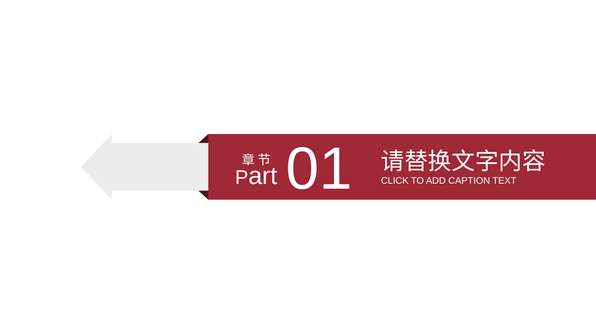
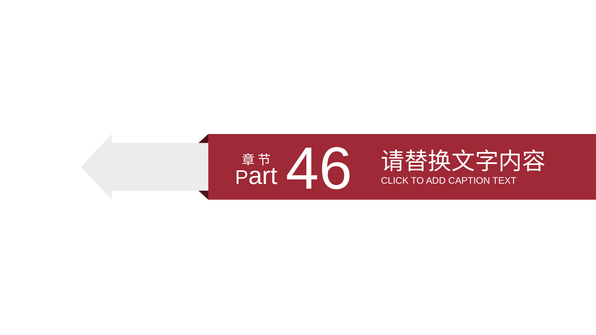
01: 01 -> 46
